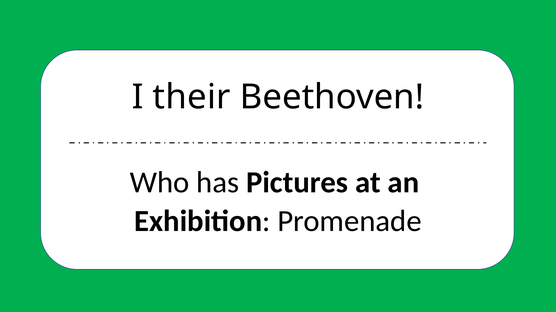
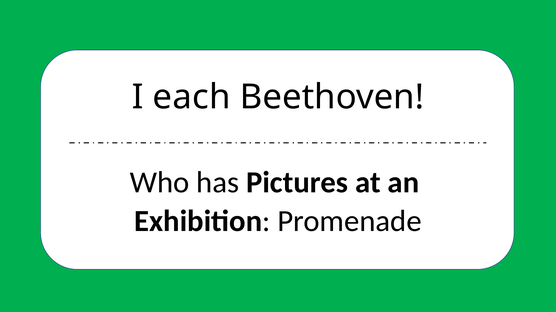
their: their -> each
